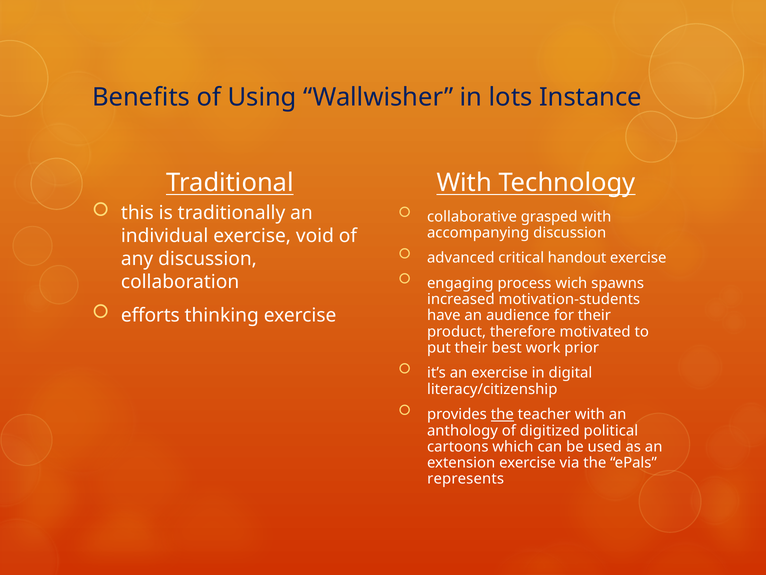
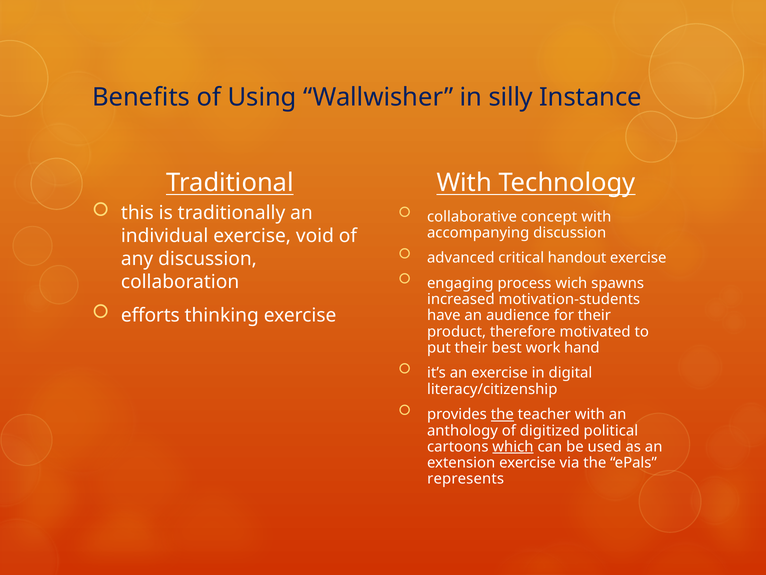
lots: lots -> silly
grasped: grasped -> concept
prior: prior -> hand
which underline: none -> present
